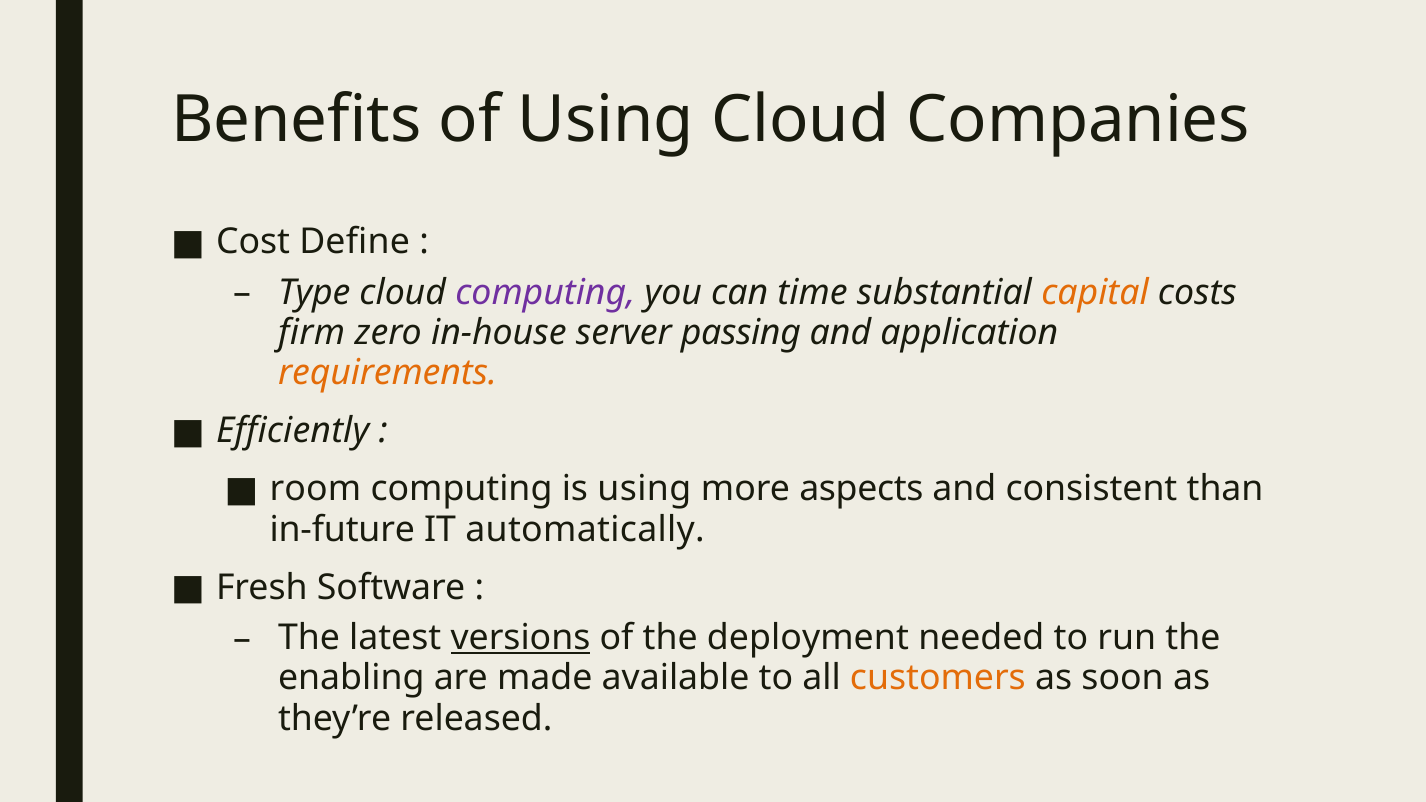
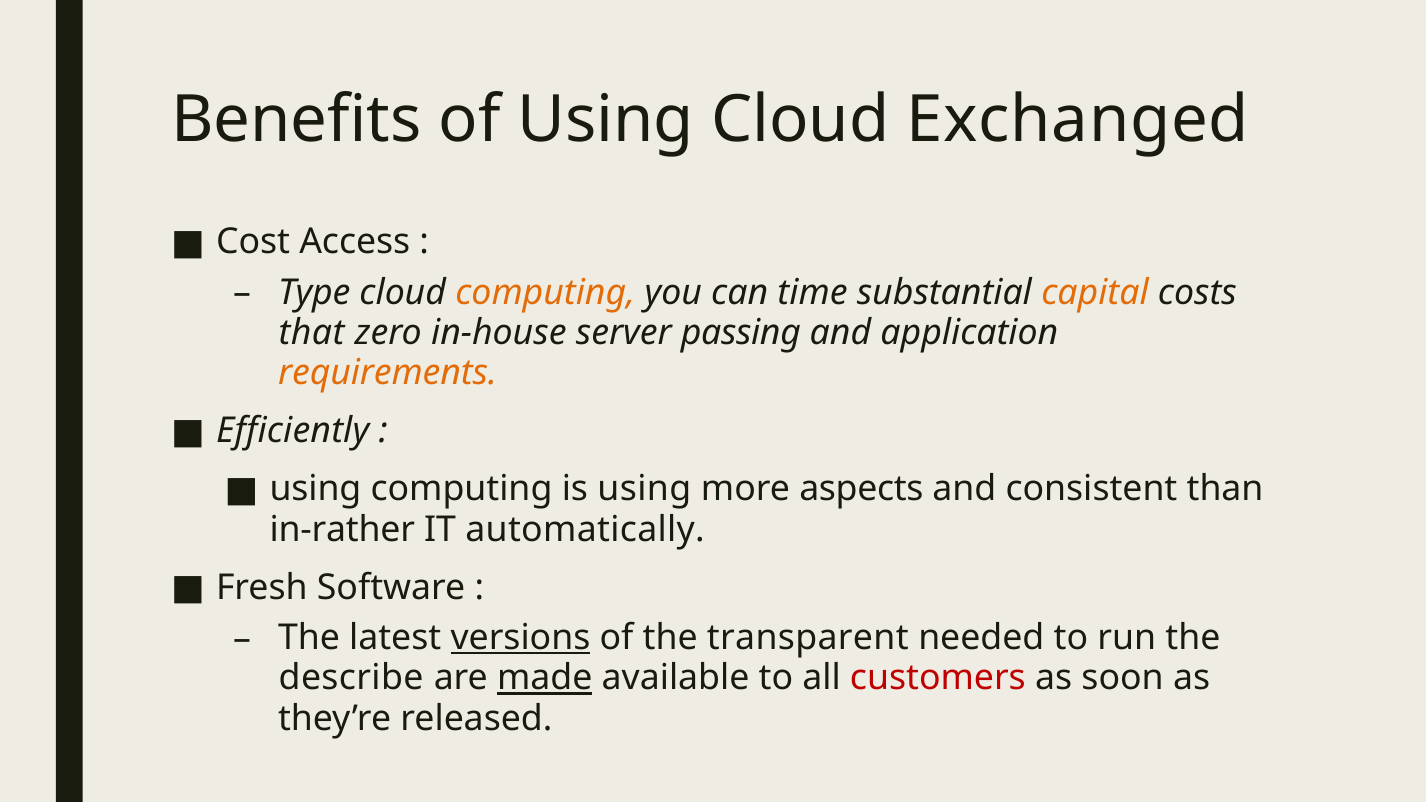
Companies: Companies -> Exchanged
Define: Define -> Access
computing at (545, 293) colour: purple -> orange
firm: firm -> that
room at (315, 489): room -> using
in-future: in-future -> in-rather
deployment: deployment -> transparent
enabling: enabling -> describe
made underline: none -> present
customers colour: orange -> red
